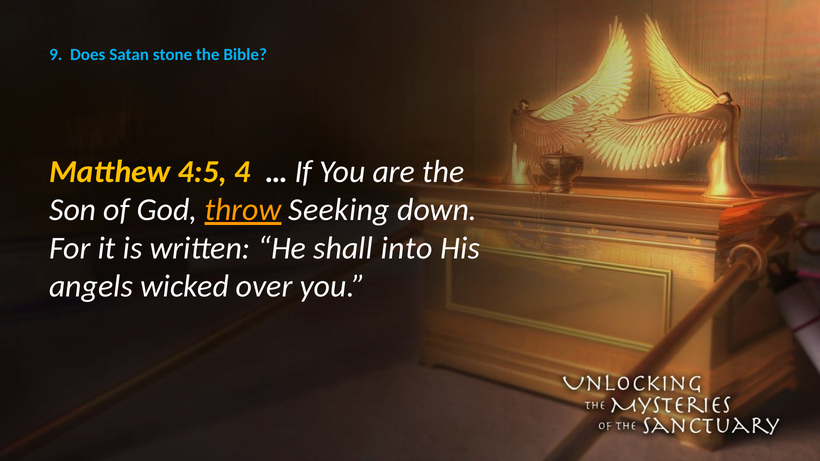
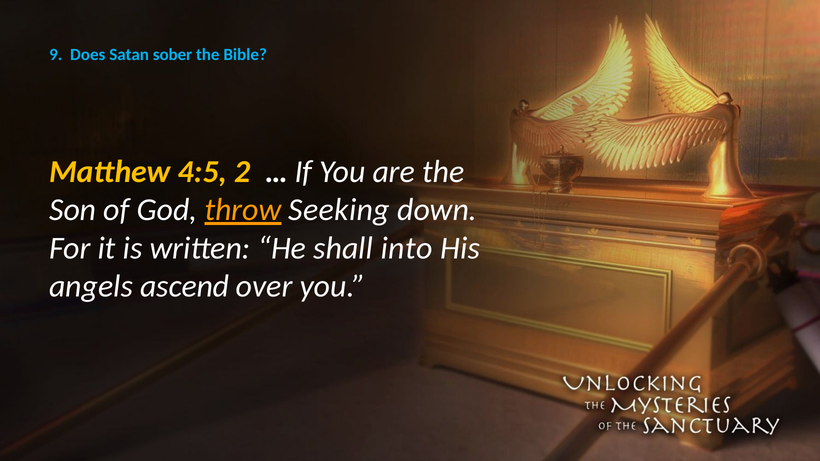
stone: stone -> sober
4: 4 -> 2
wicked: wicked -> ascend
